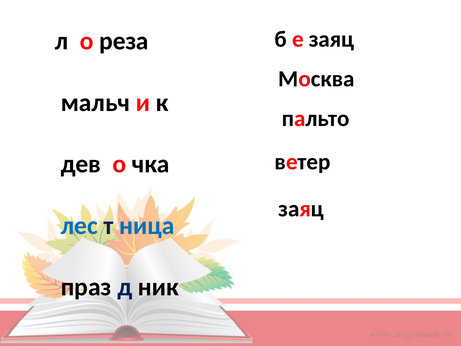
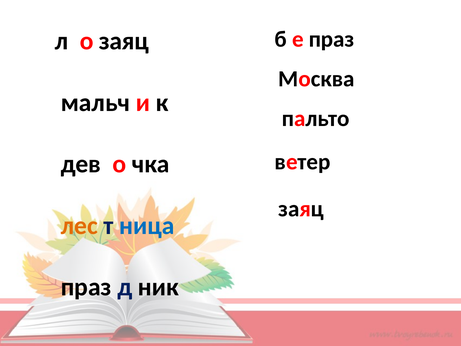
е заяц: заяц -> праз
о реза: реза -> заяц
лес colour: blue -> orange
